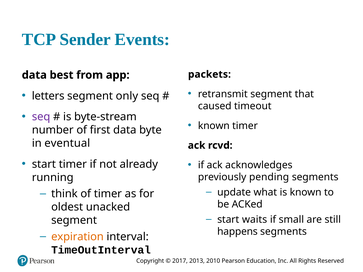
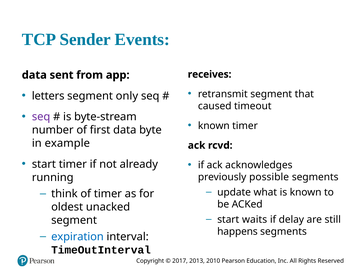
packets: packets -> receives
best: best -> sent
eventual: eventual -> example
pending: pending -> possible
small: small -> delay
expiration colour: orange -> blue
